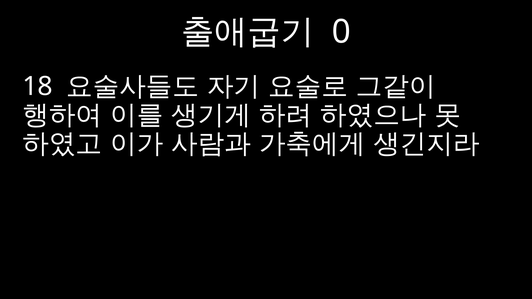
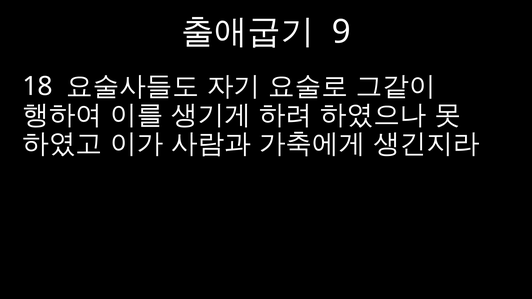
0: 0 -> 9
